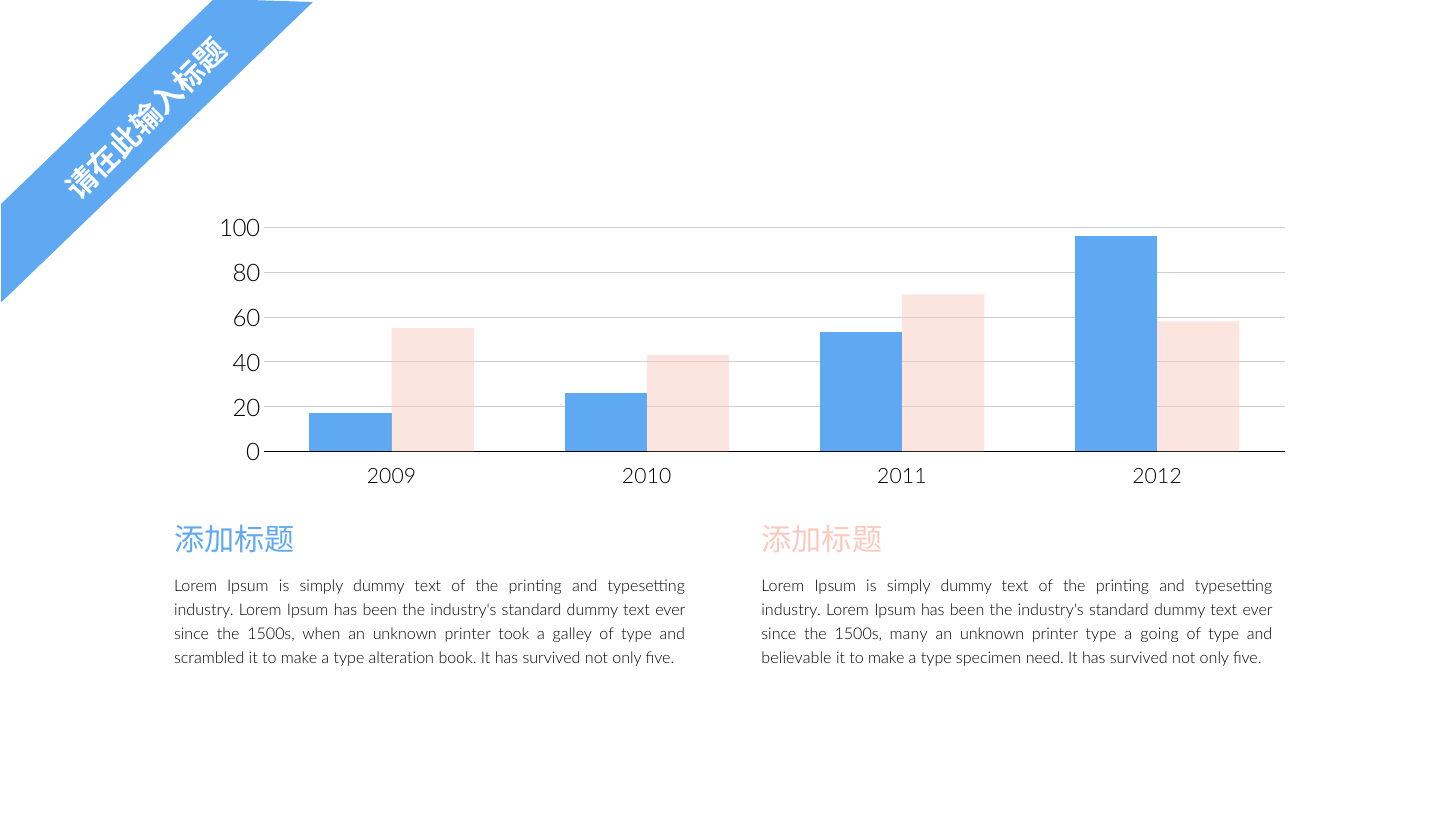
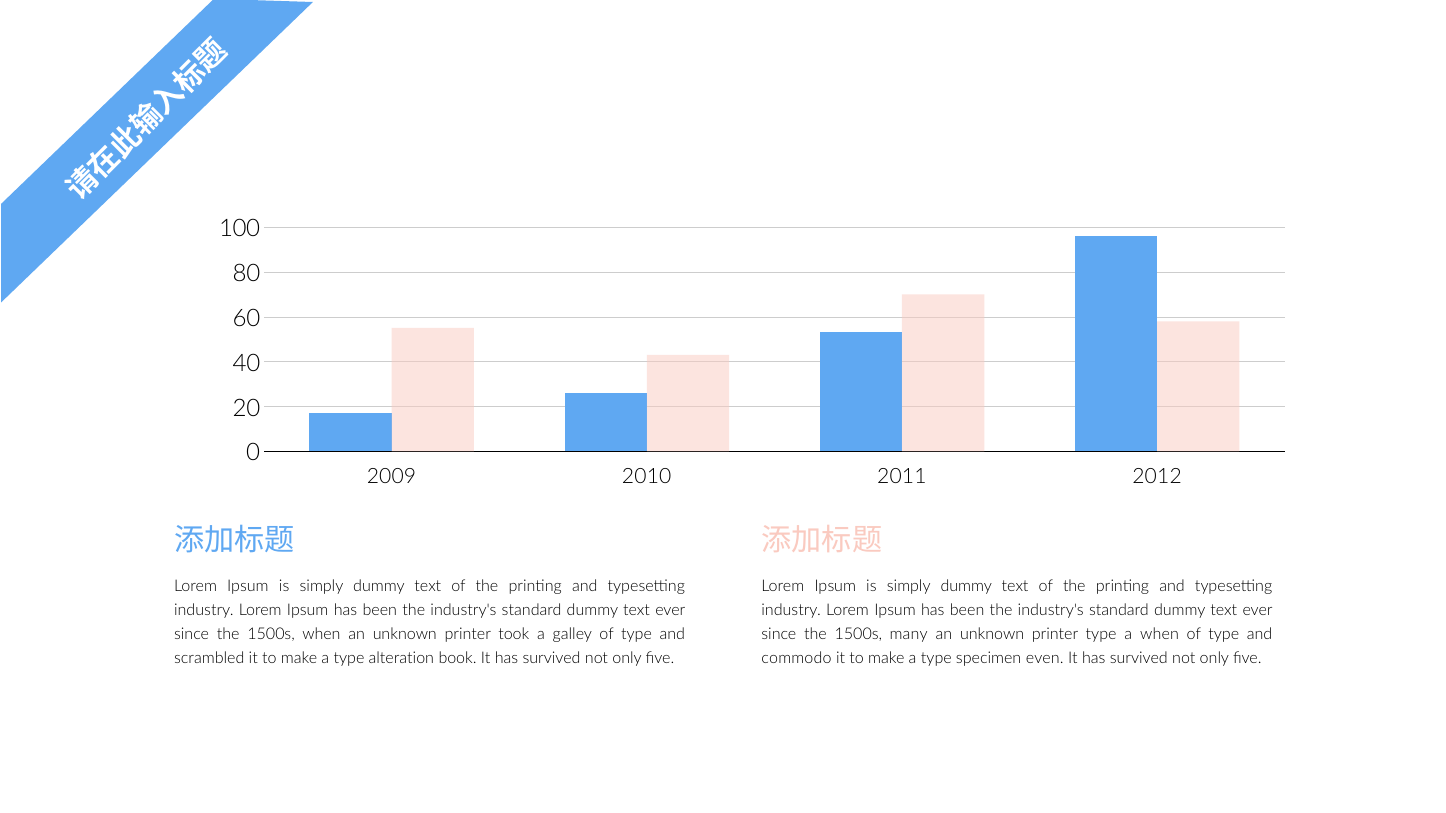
a going: going -> when
believable: believable -> commodo
need: need -> even
